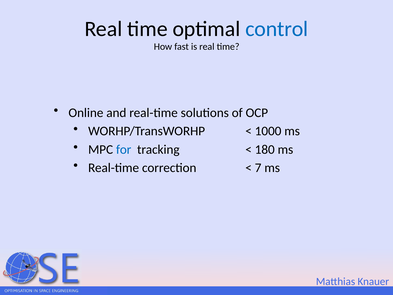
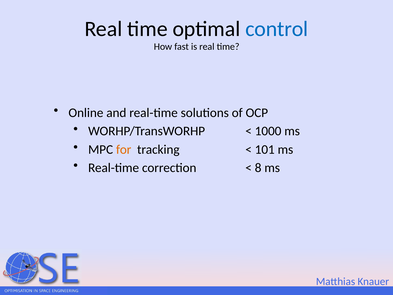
for colour: blue -> orange
180: 180 -> 101
7: 7 -> 8
